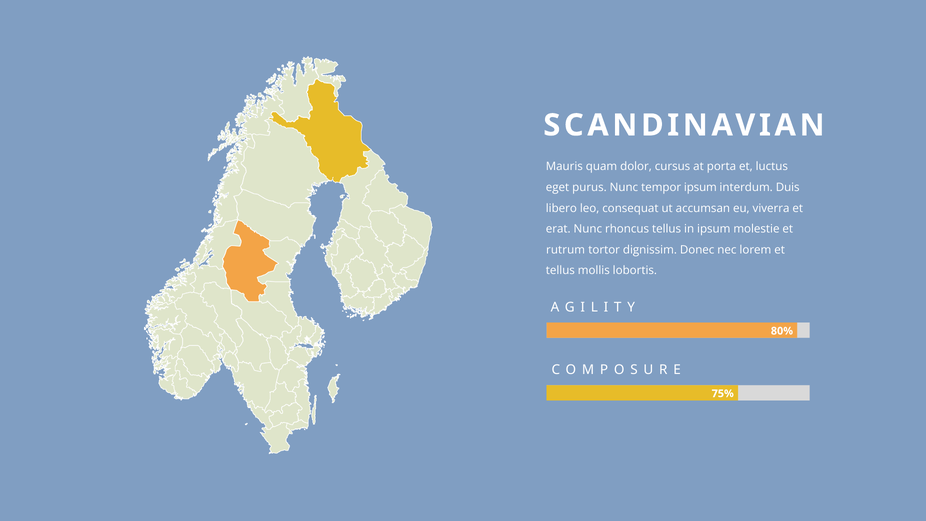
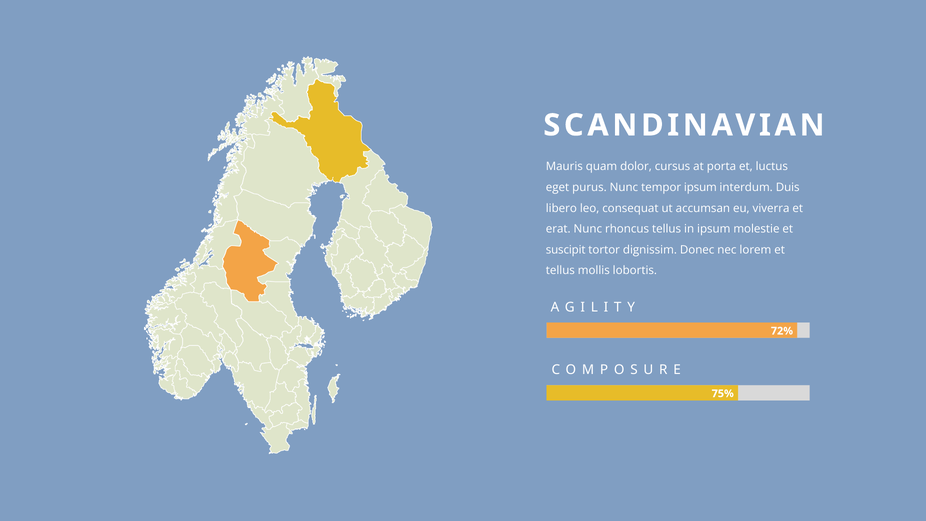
rutrum: rutrum -> suscipit
80%: 80% -> 72%
